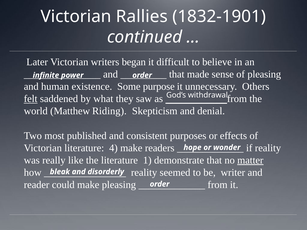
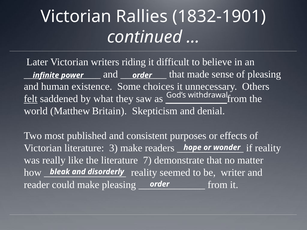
began: began -> riding
purpose: purpose -> choices
Riding: Riding -> Britain
4: 4 -> 3
1: 1 -> 7
matter underline: present -> none
